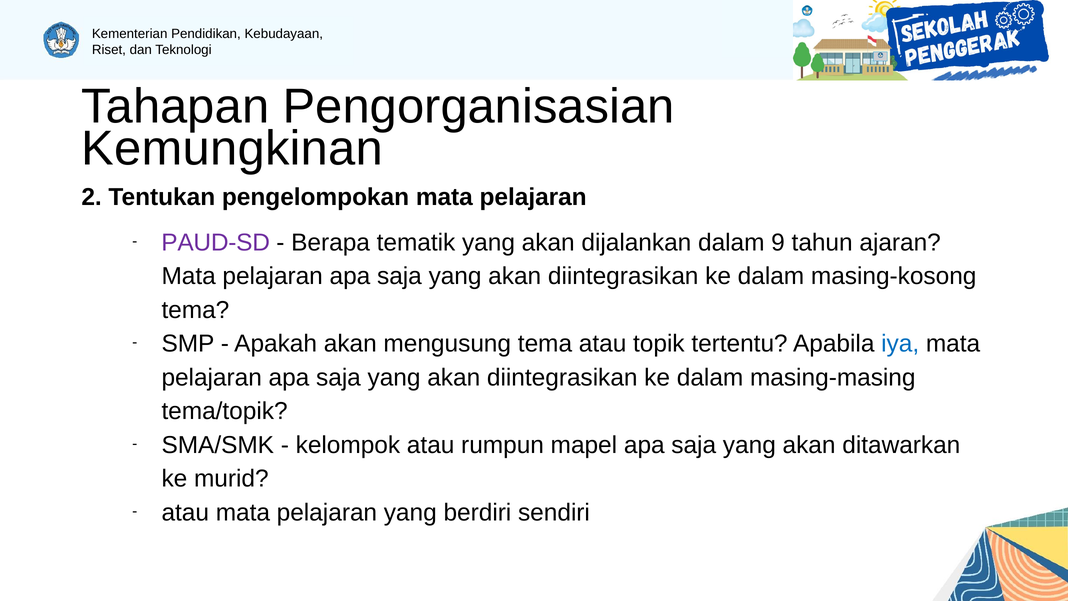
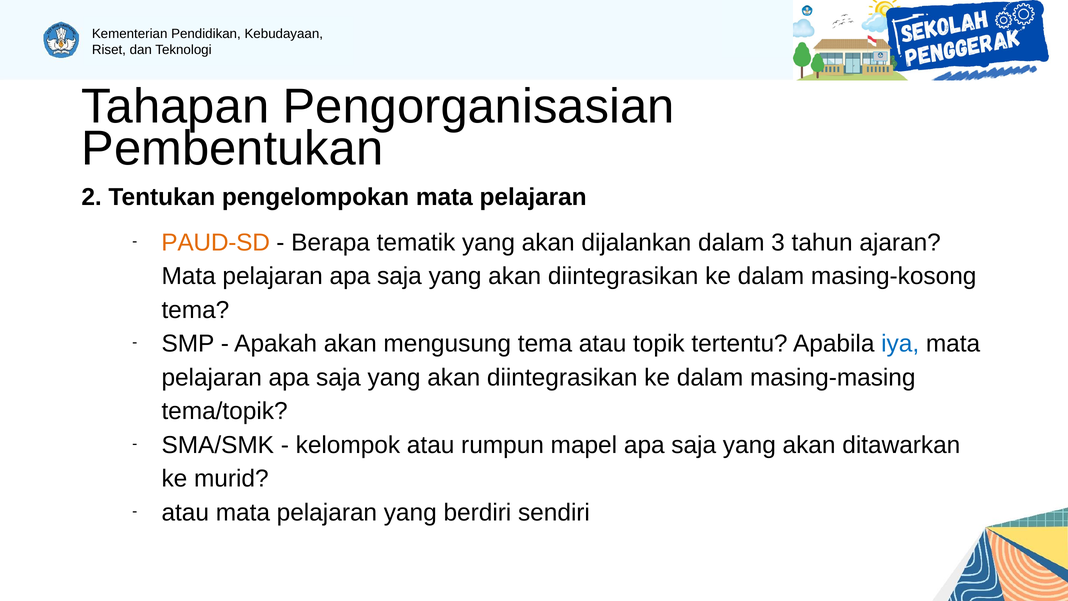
Kemungkinan: Kemungkinan -> Pembentukan
PAUD-SD colour: purple -> orange
9: 9 -> 3
